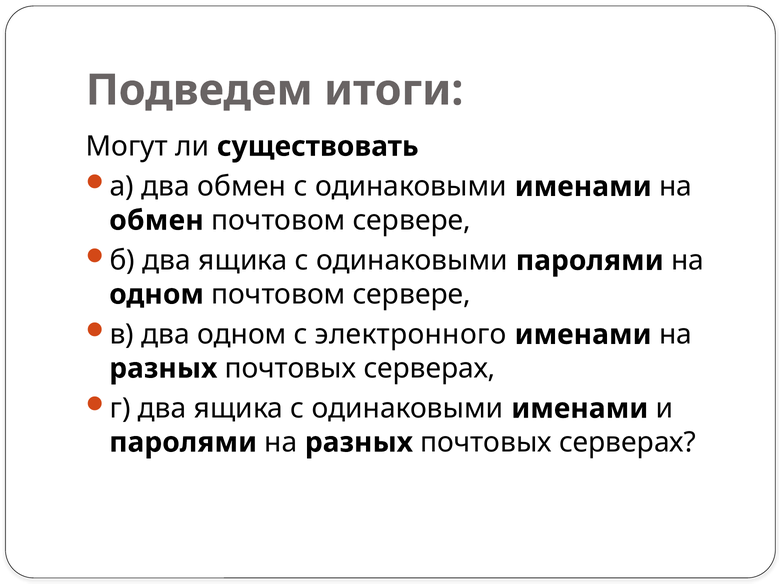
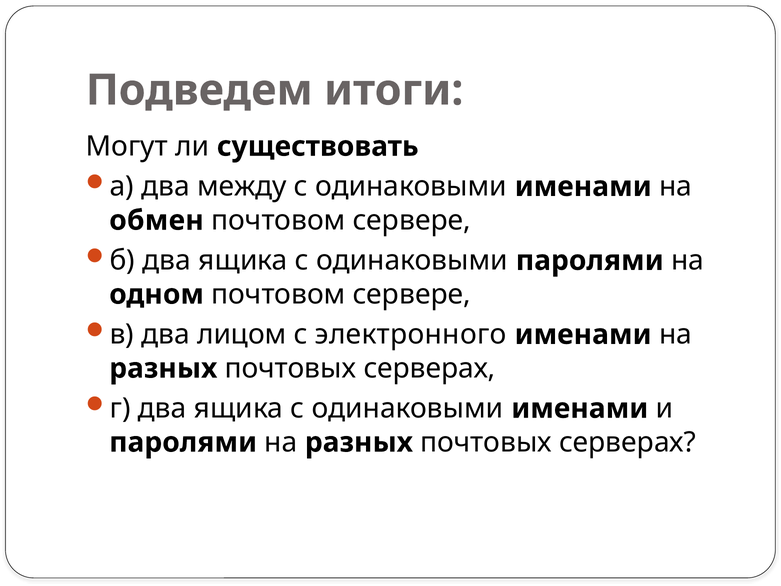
два обмен: обмен -> между
два одном: одном -> лицом
